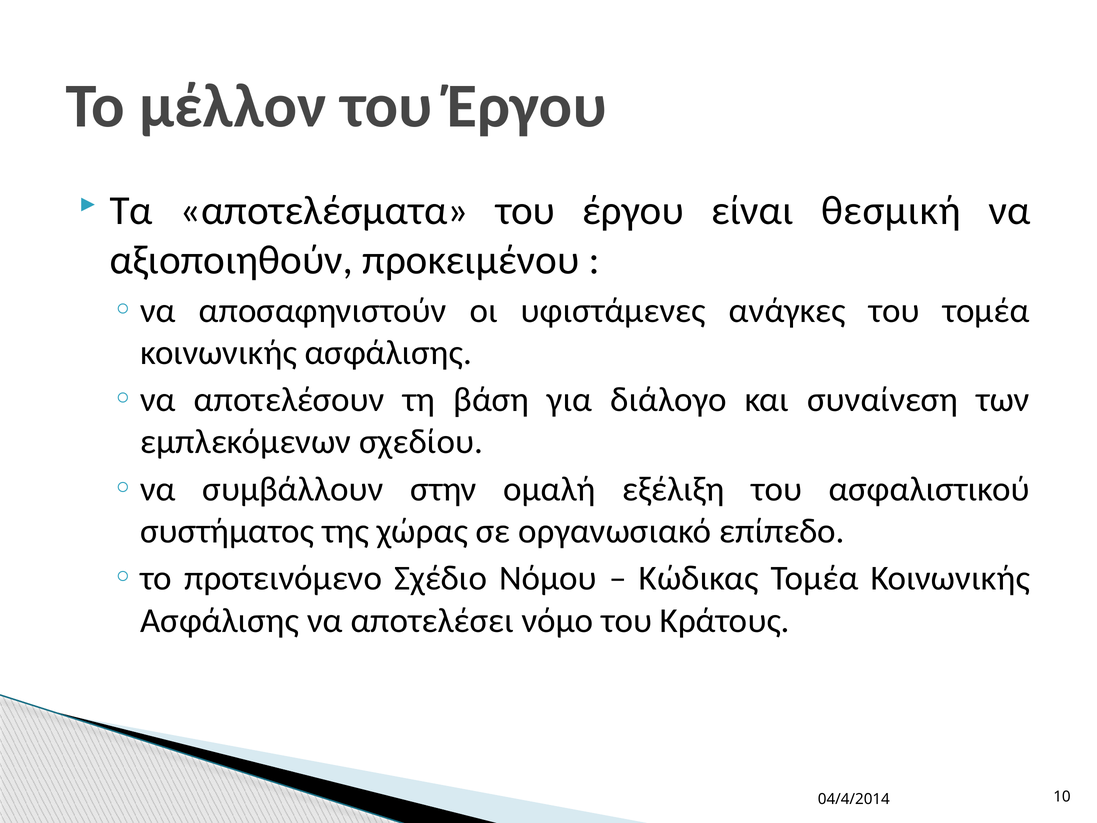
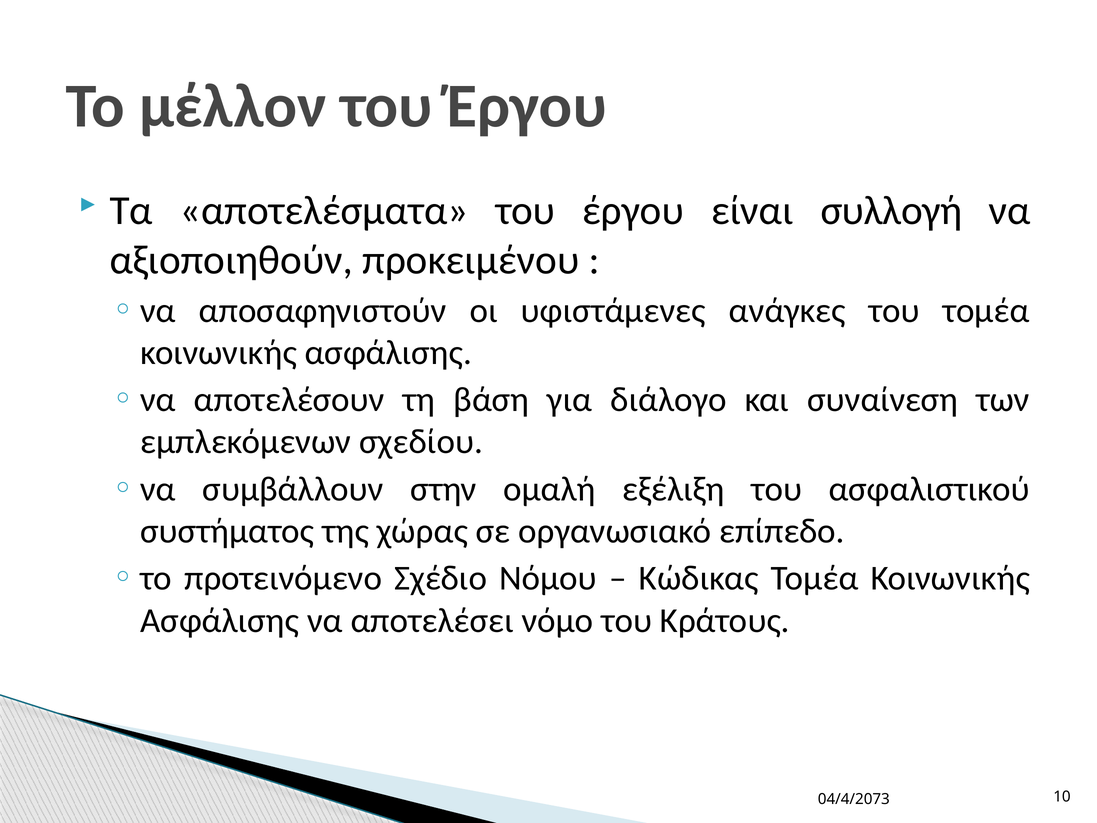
θεσμική: θεσμική -> συλλογή
04/4/2014: 04/4/2014 -> 04/4/2073
